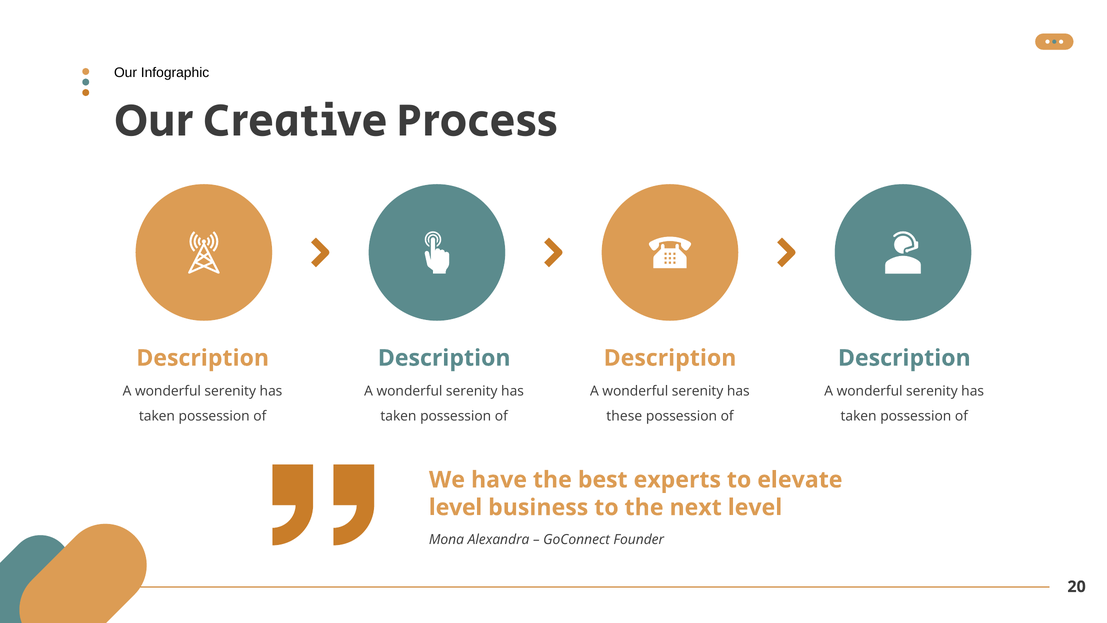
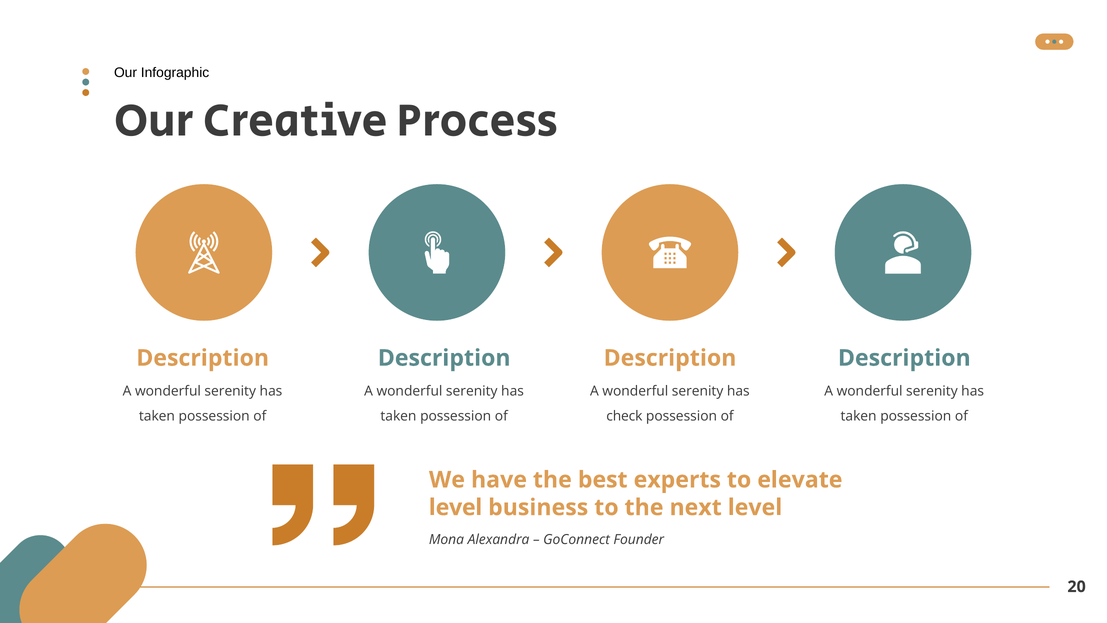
these: these -> check
